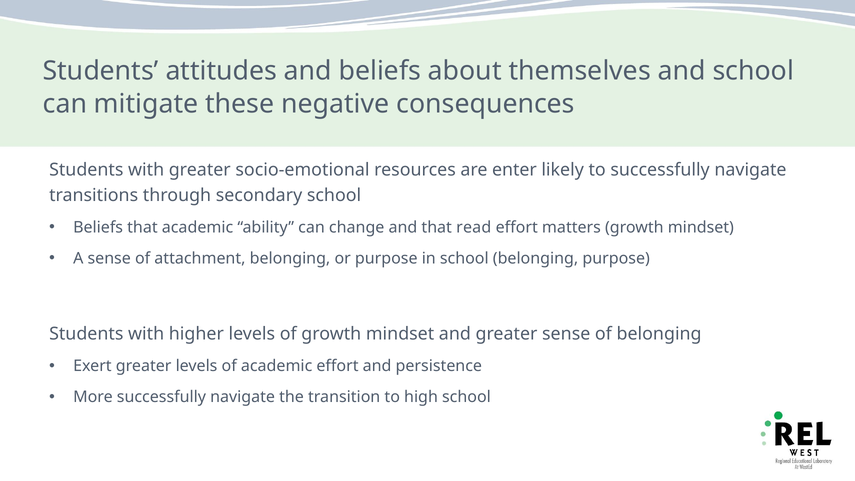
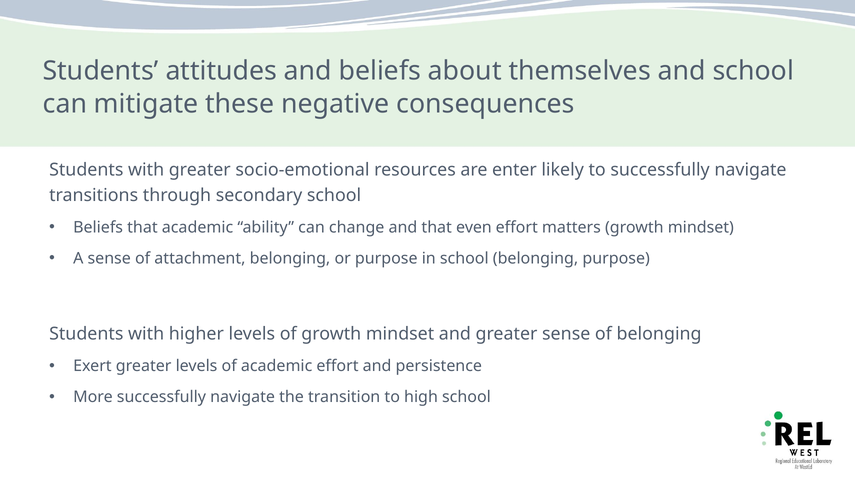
read: read -> even
